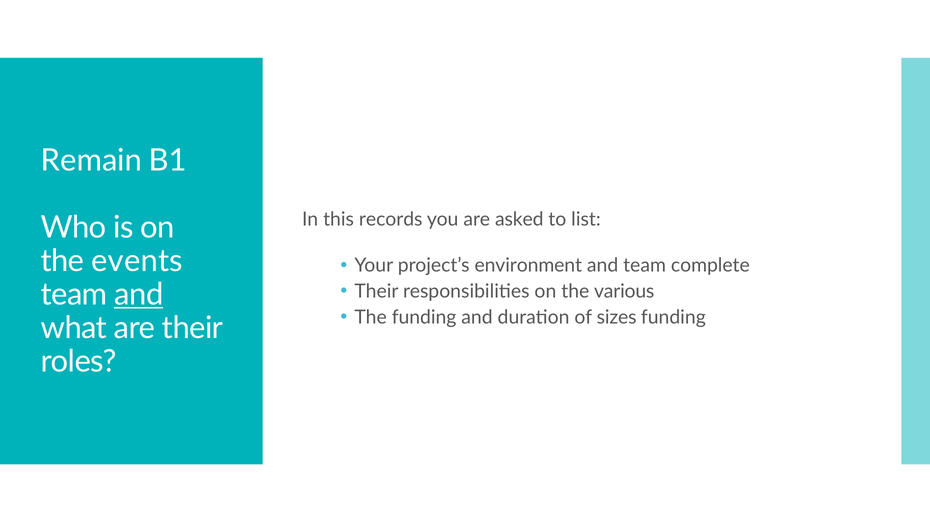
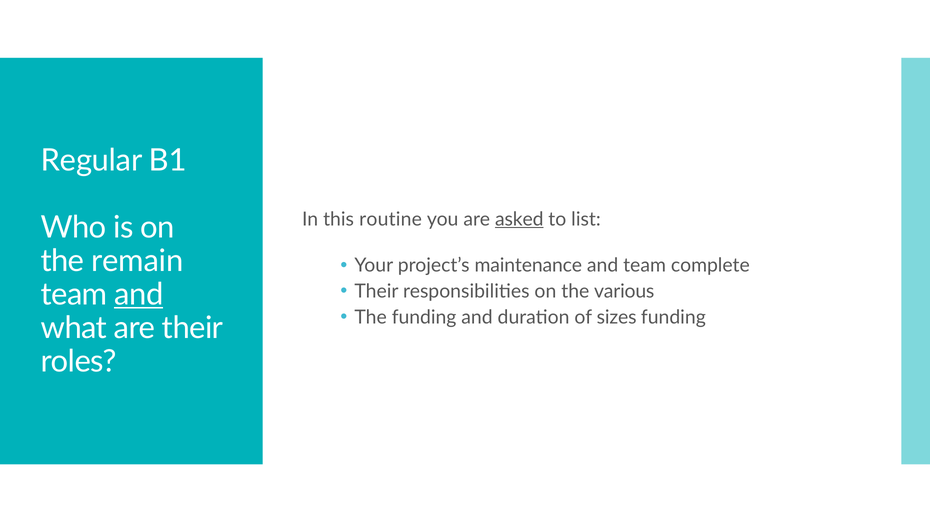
Remain: Remain -> Regular
records: records -> routine
asked underline: none -> present
events: events -> remain
environment: environment -> maintenance
